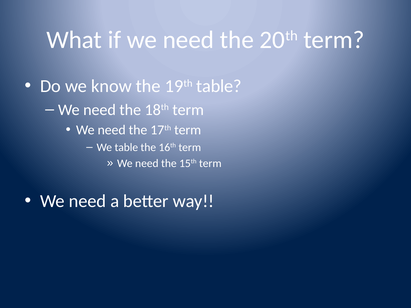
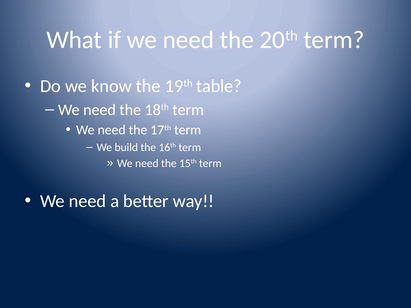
We table: table -> build
